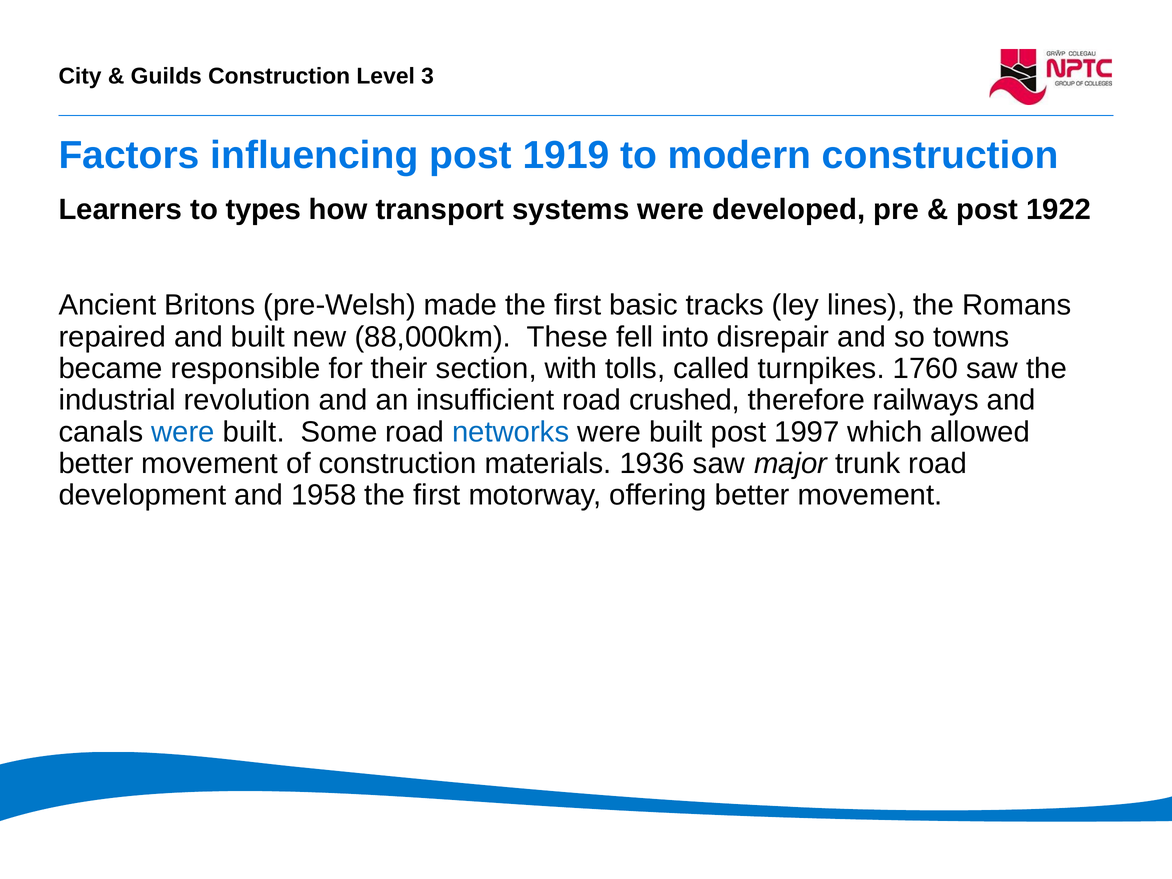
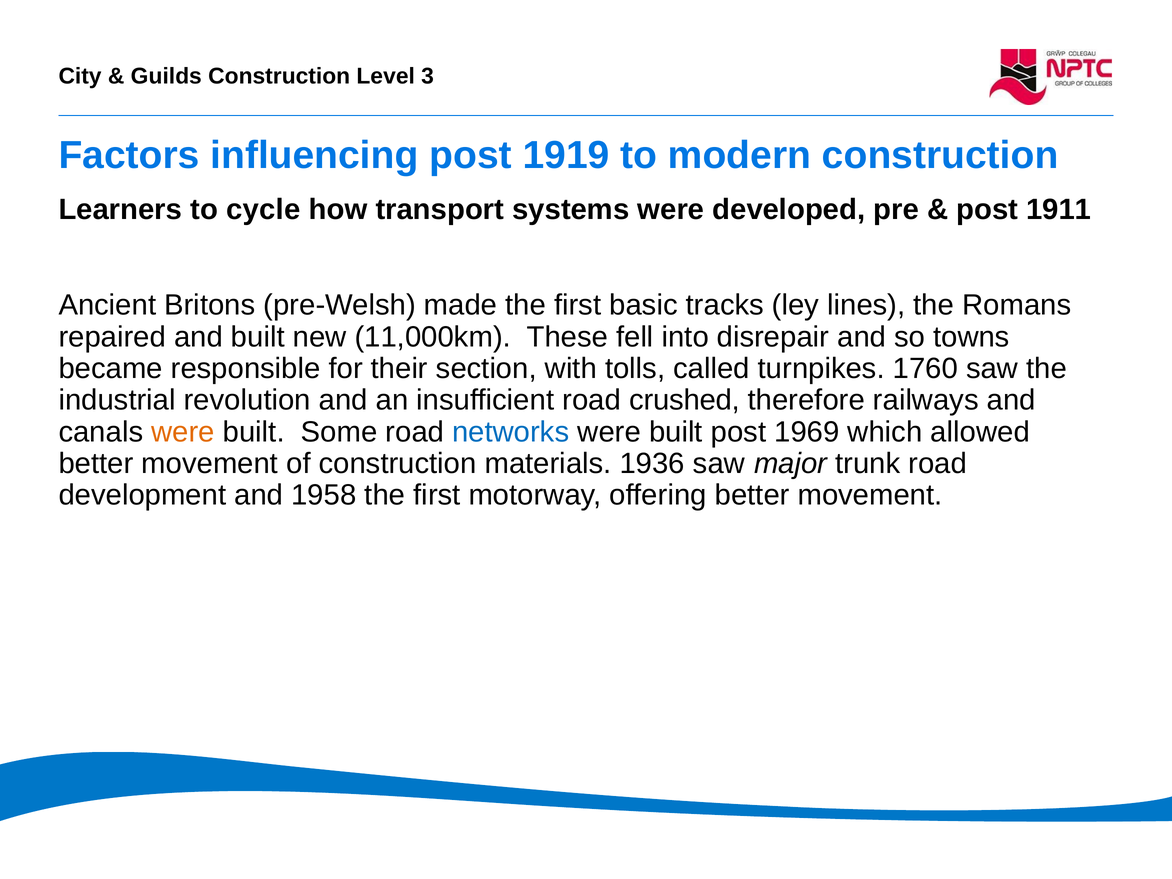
types: types -> cycle
1922: 1922 -> 1911
88,000km: 88,000km -> 11,000km
were at (183, 432) colour: blue -> orange
1997: 1997 -> 1969
